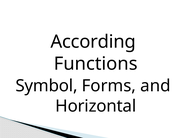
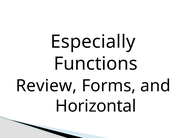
According: According -> Especially
Symbol: Symbol -> Review
